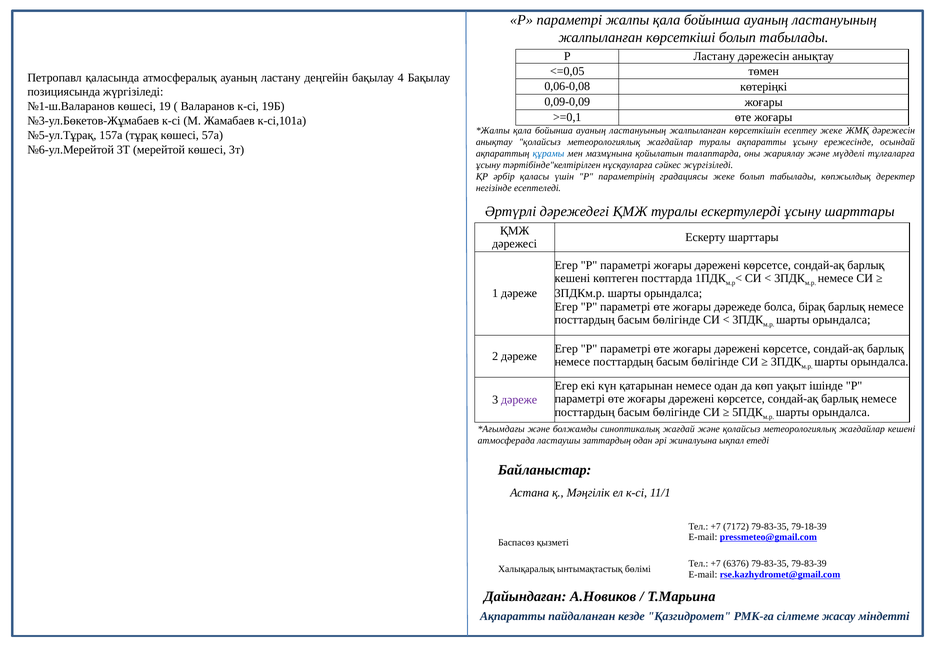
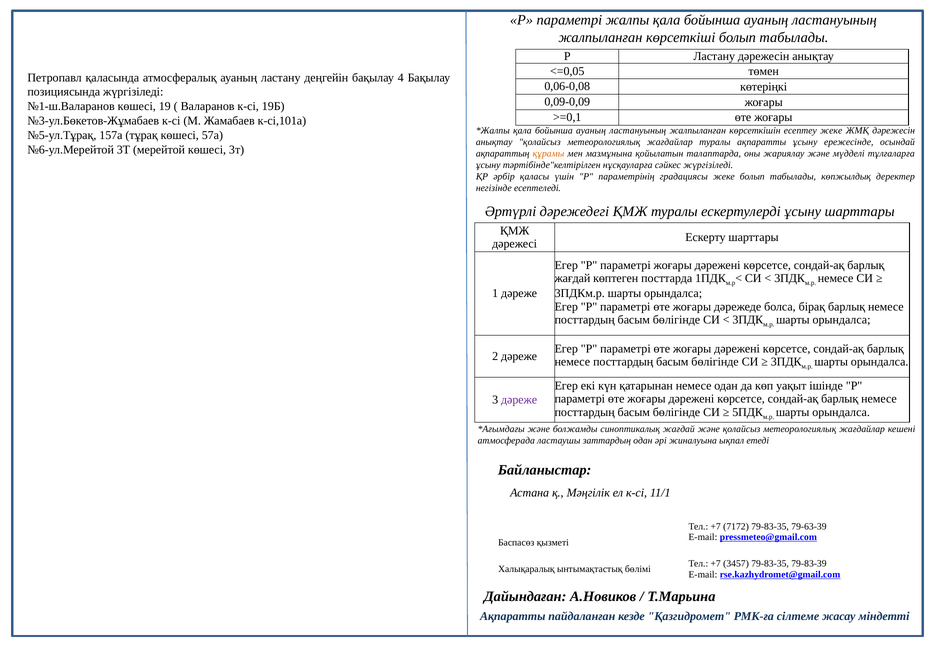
құрамы colour: blue -> orange
кешені at (572, 279): кешені -> жағдай
79-18-39: 79-18-39 -> 79-63-39
6376: 6376 -> 3457
